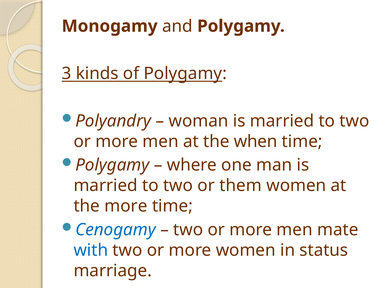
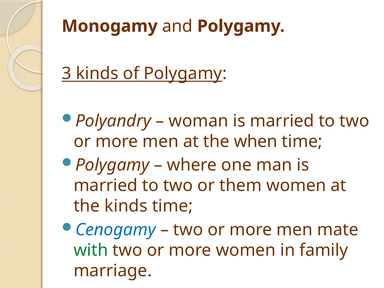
the more: more -> kinds
with colour: blue -> green
status: status -> family
